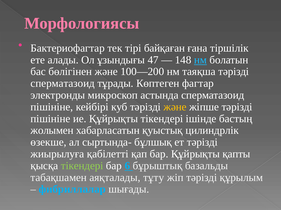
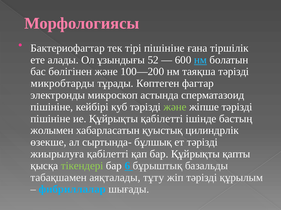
тірі байқаған: байқаған -> пішініне
47: 47 -> 52
148: 148 -> 600
сперматазоид at (63, 84): сперматазоид -> микробтарды
және at (175, 107) colour: yellow -> light green
Құйрықты тікендері: тікендері -> қабілетті
